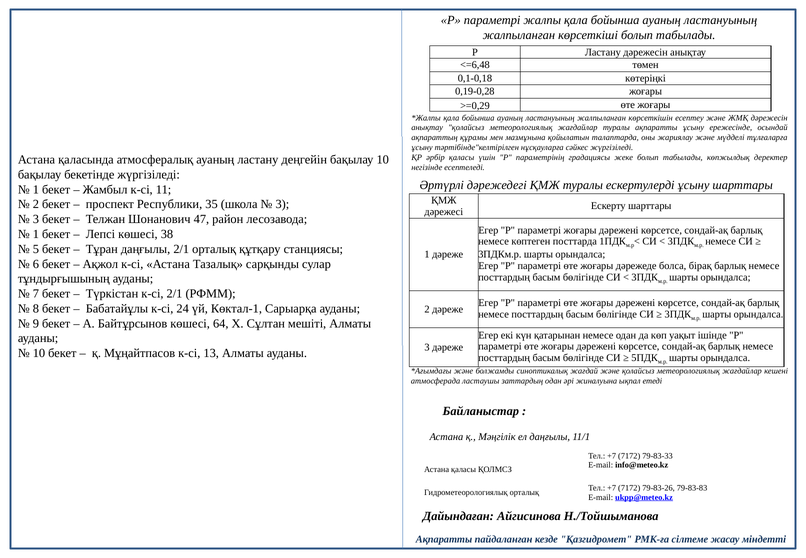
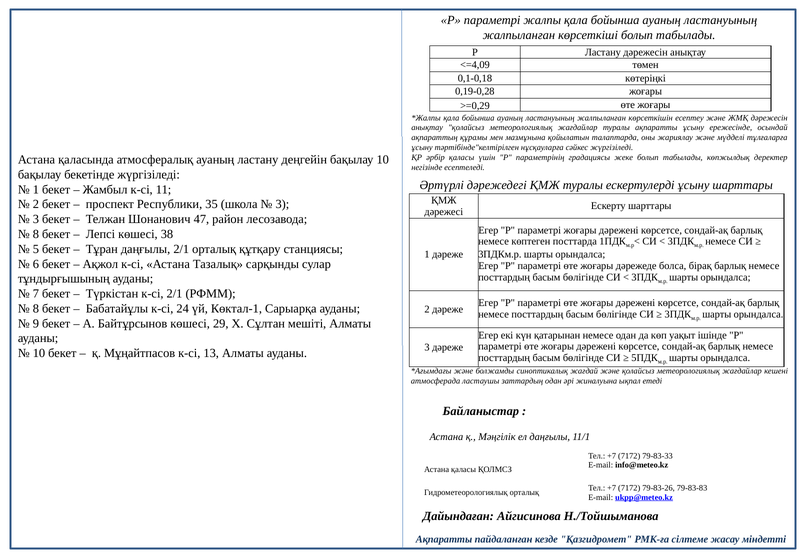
<=6,48: <=6,48 -> <=4,09
1 at (36, 234): 1 -> 8
64: 64 -> 29
